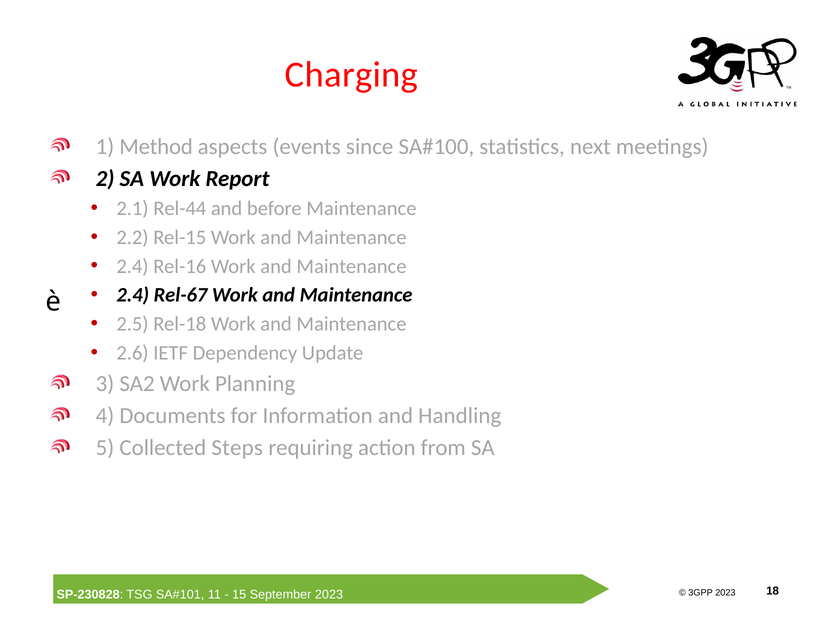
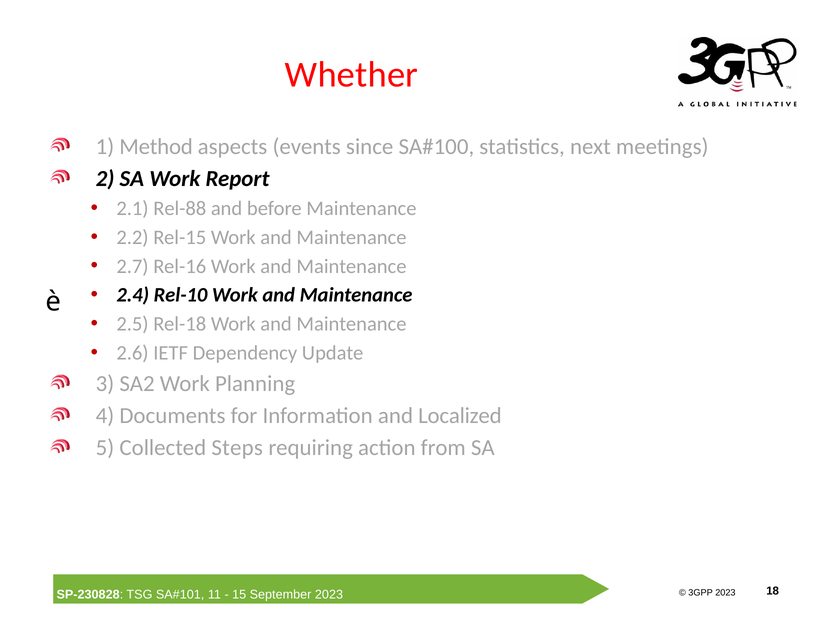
Charging: Charging -> Whether
Rel-44: Rel-44 -> Rel-88
2.4 at (132, 266): 2.4 -> 2.7
Rel-67: Rel-67 -> Rel-10
Handling: Handling -> Localized
